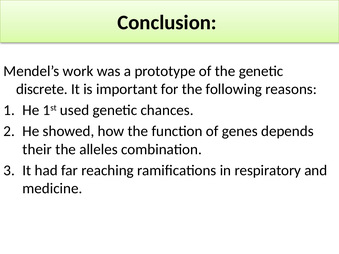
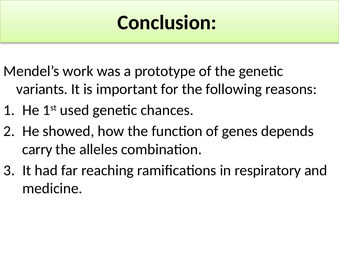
discrete: discrete -> variants
their: their -> carry
